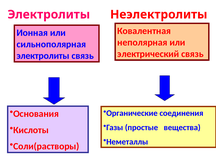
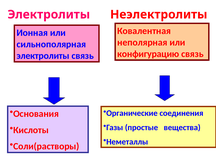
электрический: электрический -> конфигурацию
